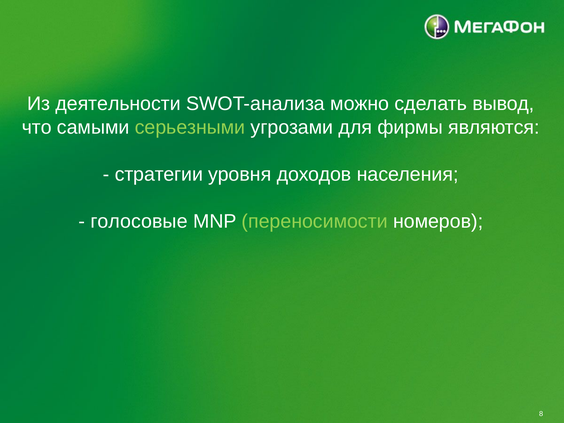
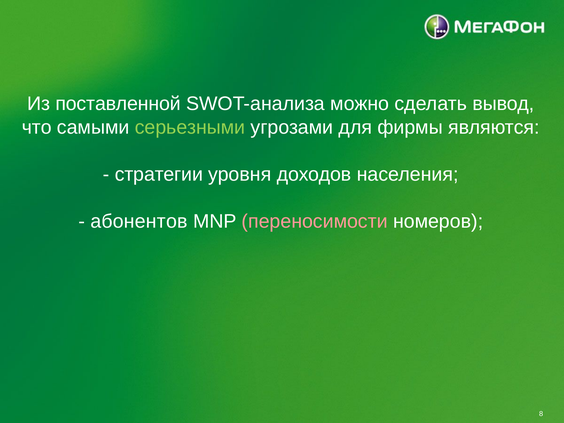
деятельности: деятельности -> поставленной
голосовые: голосовые -> абонентов
переносимости colour: light green -> pink
